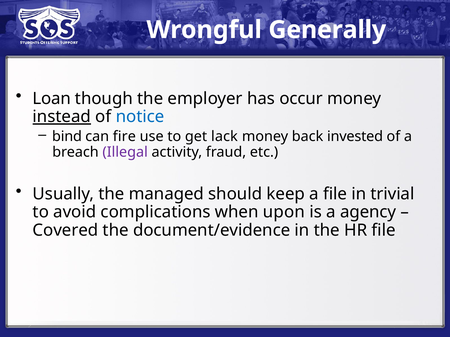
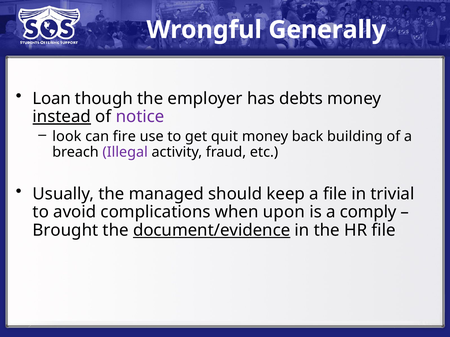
occur: occur -> debts
notice colour: blue -> purple
bind: bind -> look
lack: lack -> quit
invested: invested -> building
agency: agency -> comply
Covered: Covered -> Brought
document/evidence underline: none -> present
